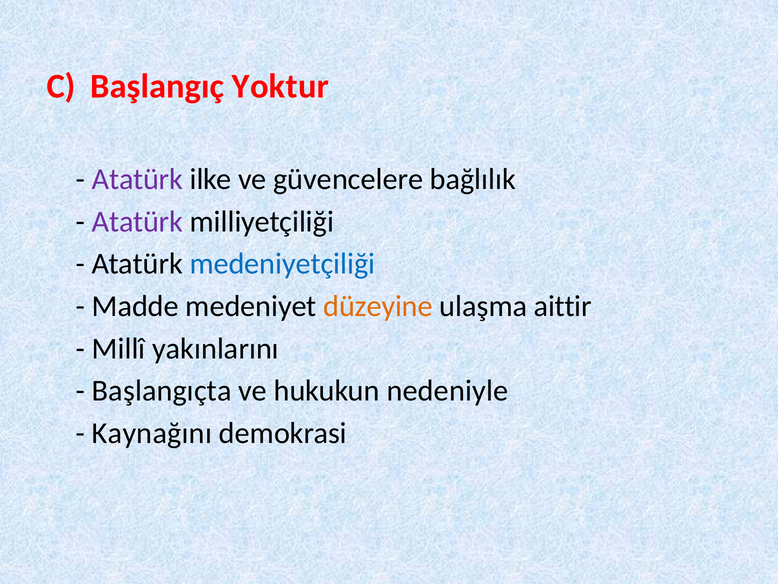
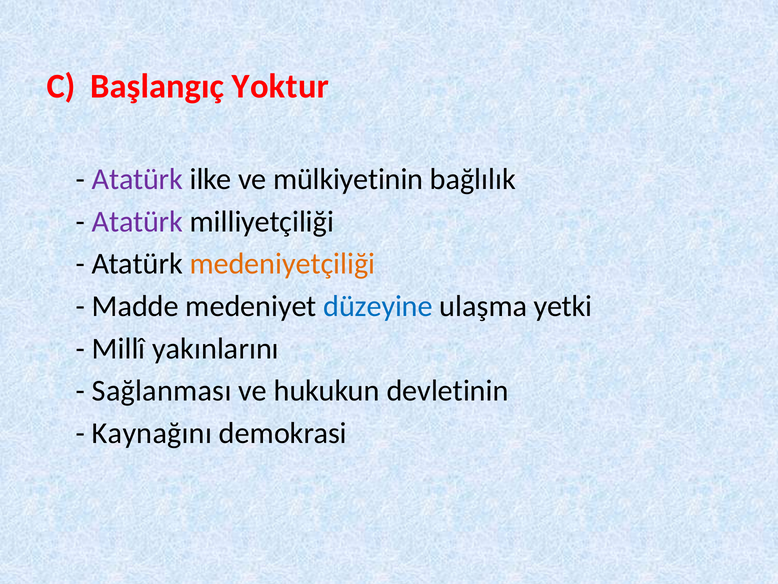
güvencelere: güvencelere -> mülkiyetinin
medeniyetçiliği colour: blue -> orange
düzeyine colour: orange -> blue
aittir: aittir -> yetki
Başlangıçta: Başlangıçta -> Sağlanması
nedeniyle: nedeniyle -> devletinin
